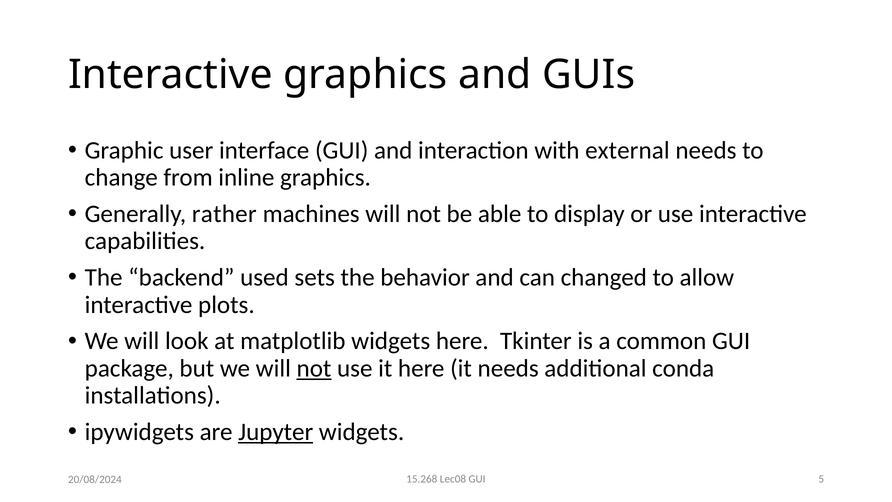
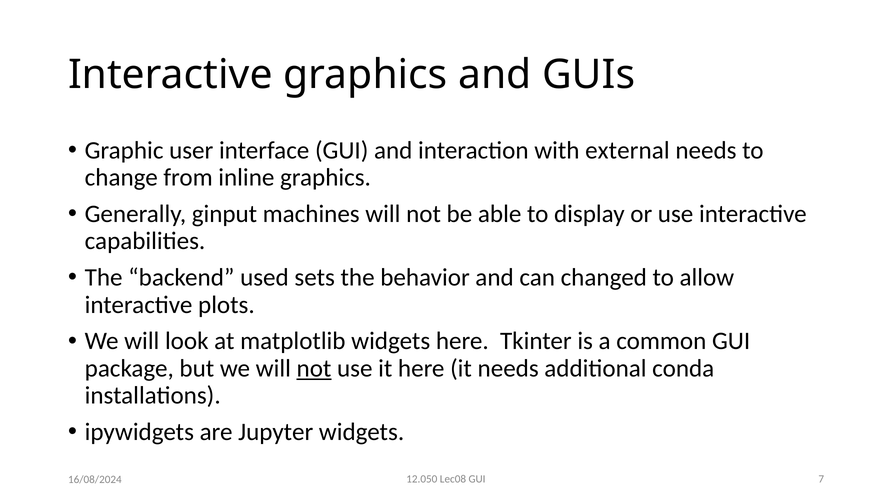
rather: rather -> ginput
Jupyter underline: present -> none
15.268: 15.268 -> 12.050
5: 5 -> 7
20/08/2024: 20/08/2024 -> 16/08/2024
